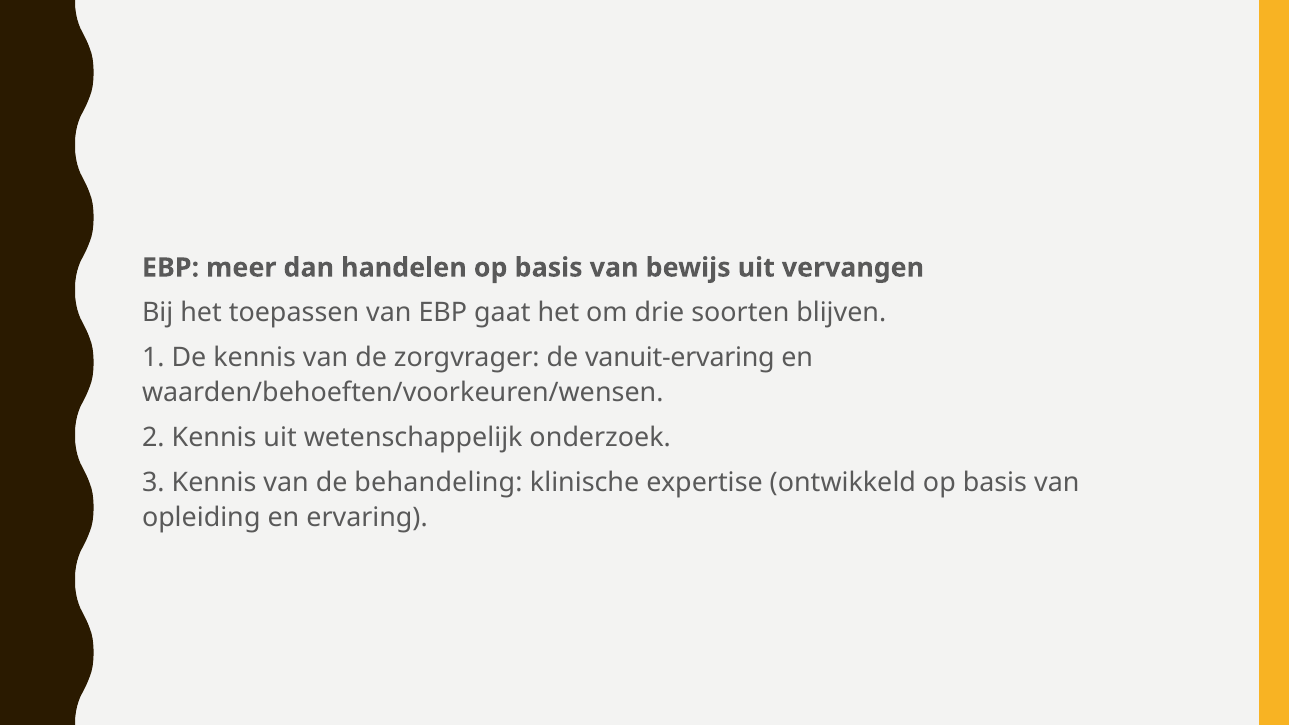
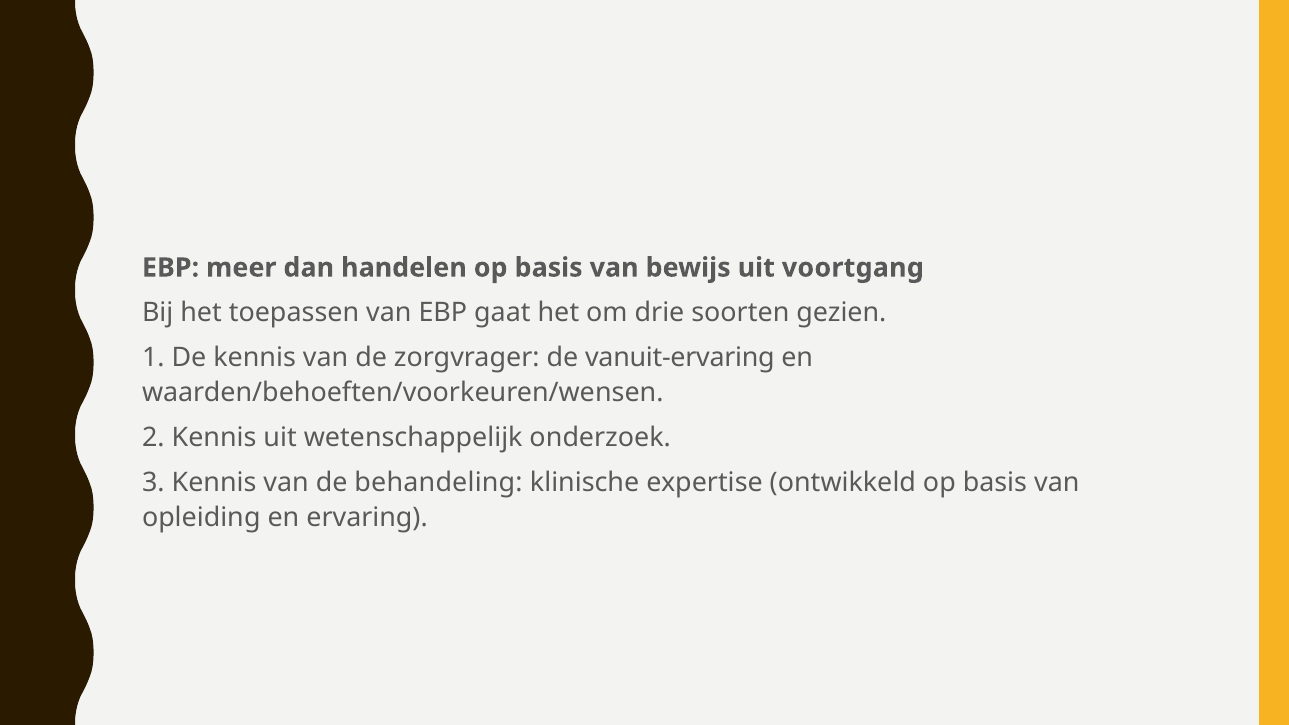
vervangen: vervangen -> voortgang
blijven: blijven -> gezien
